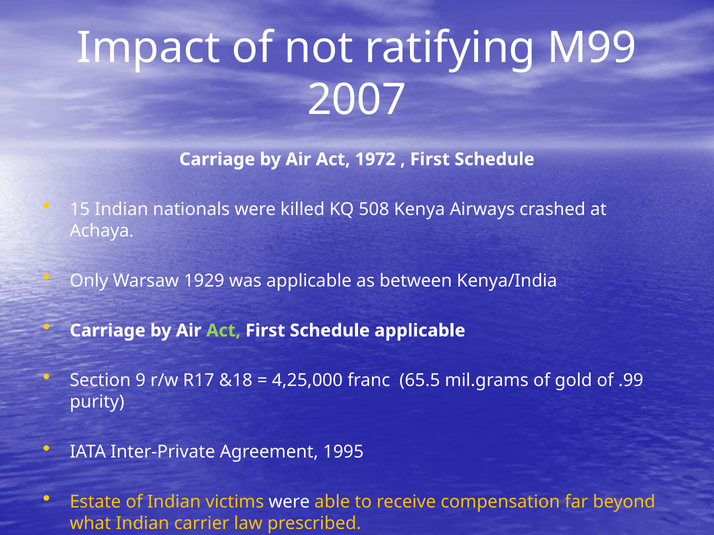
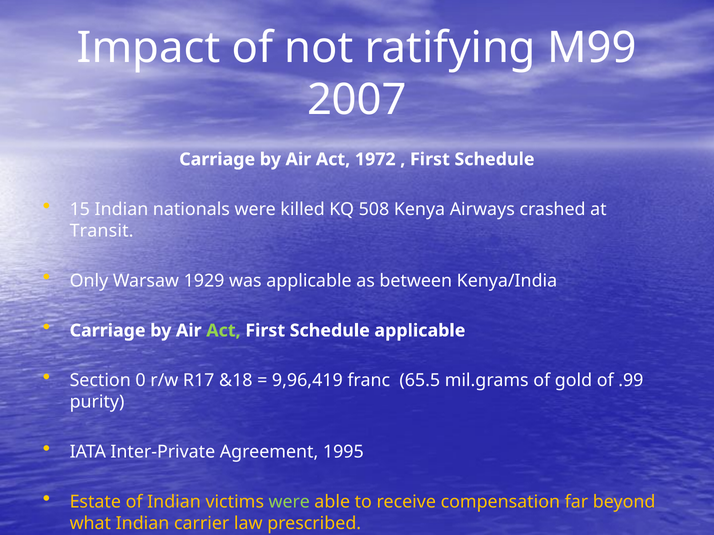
Achaya: Achaya -> Transit
9: 9 -> 0
4,25,000: 4,25,000 -> 9,96,419
were at (289, 502) colour: white -> light green
